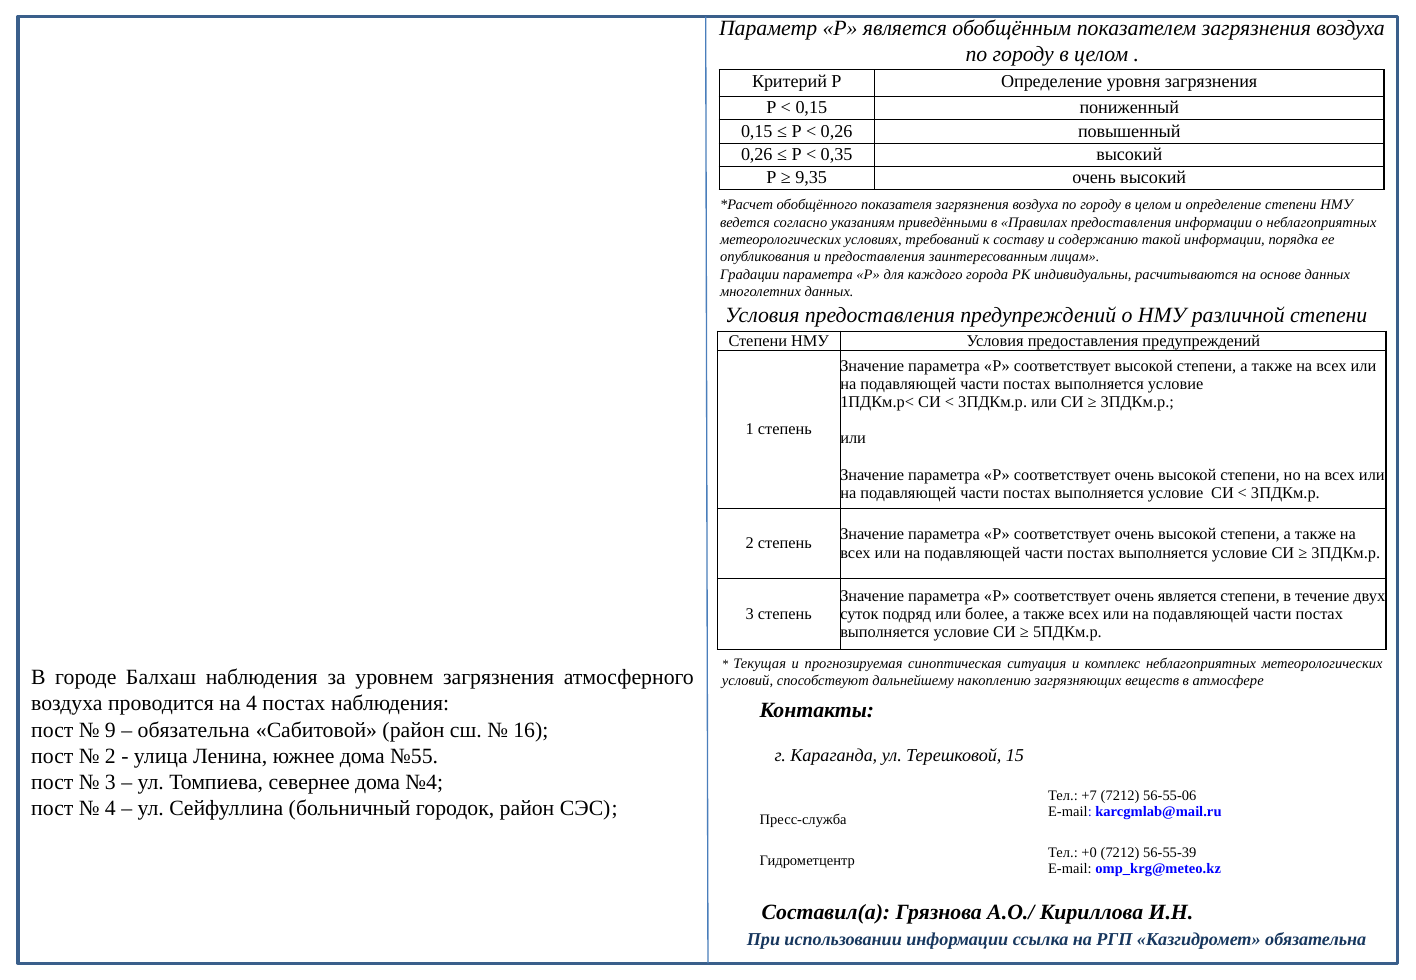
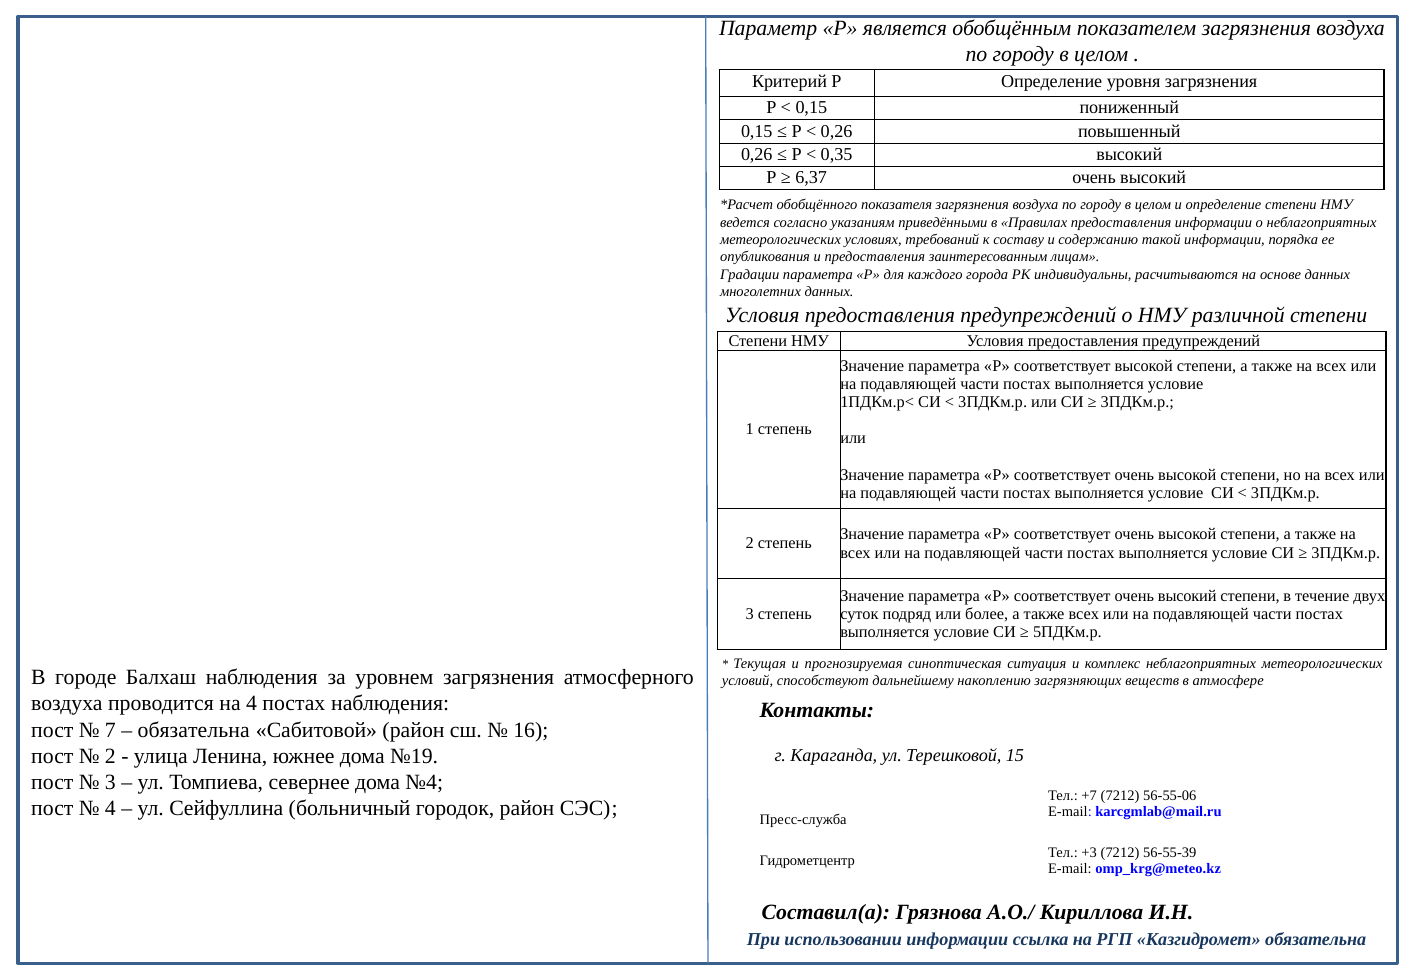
9,35: 9,35 -> 6,37
соответствует очень является: является -> высокий
9: 9 -> 7
№55: №55 -> №19
+0: +0 -> +3
